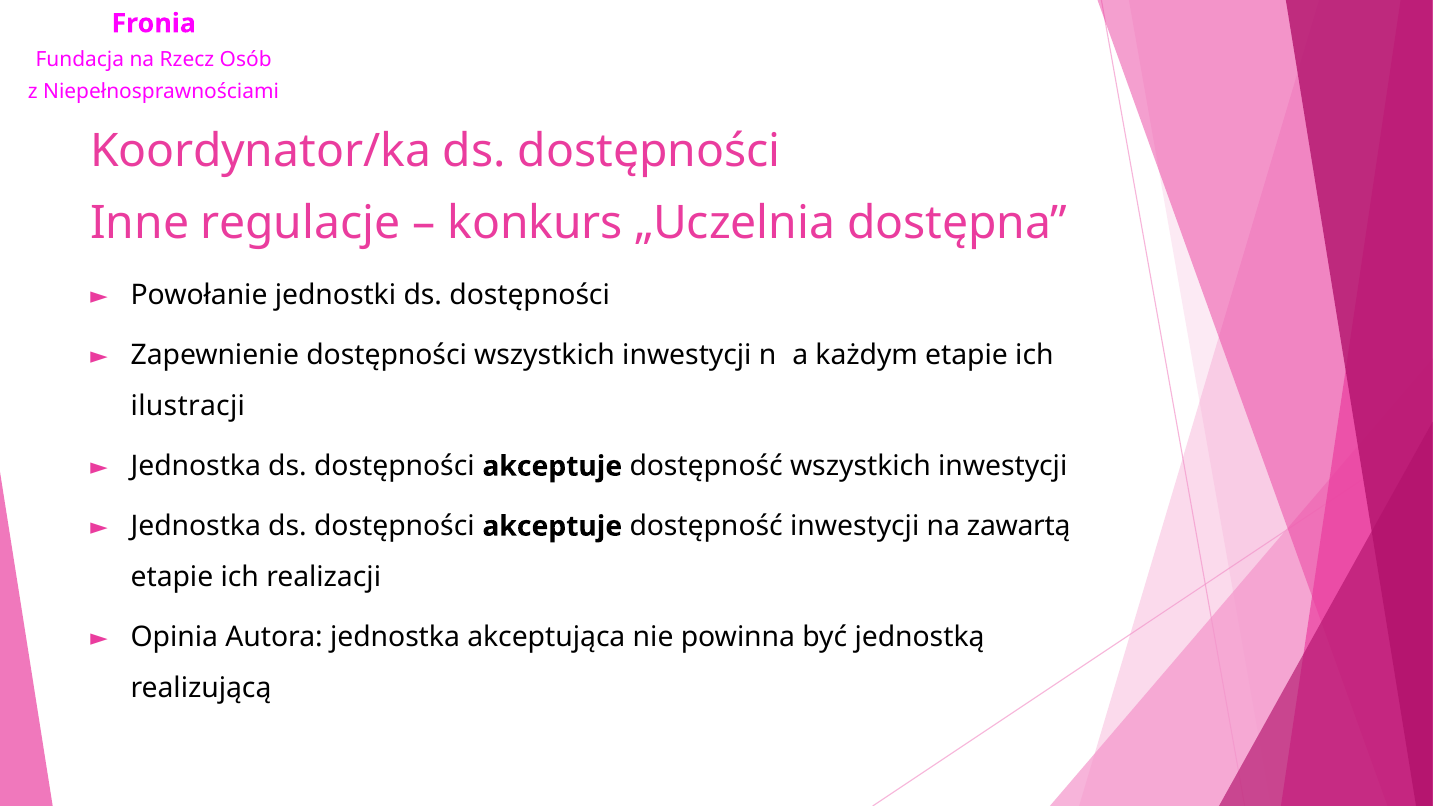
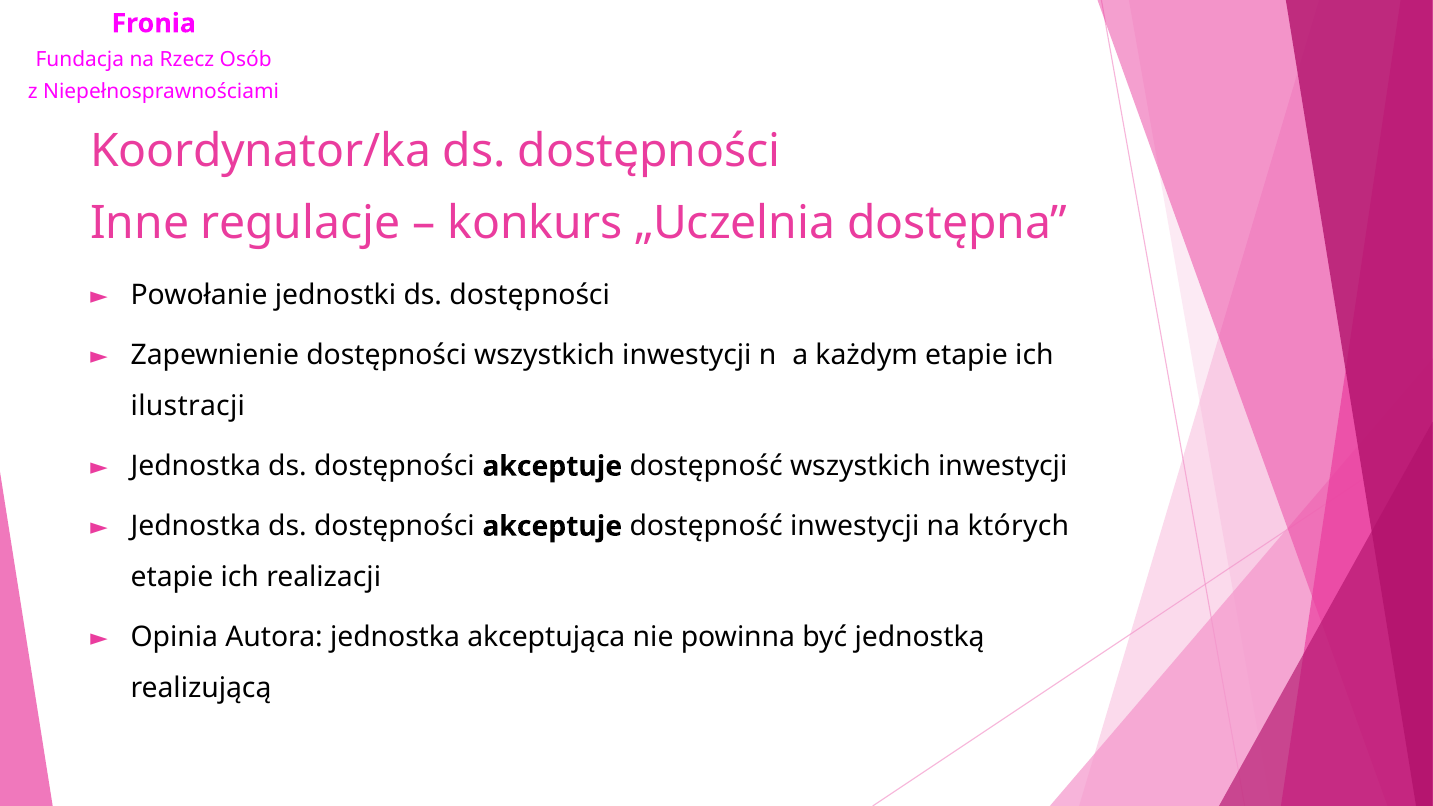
zawartą: zawartą -> których
